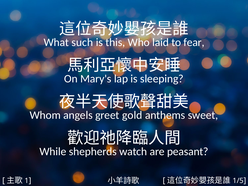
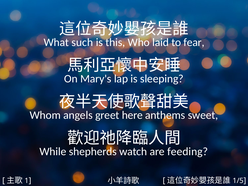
gold: gold -> here
peasant: peasant -> feeding
